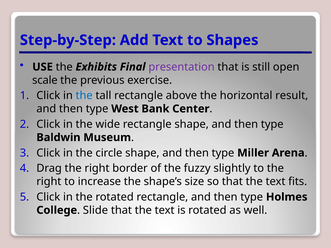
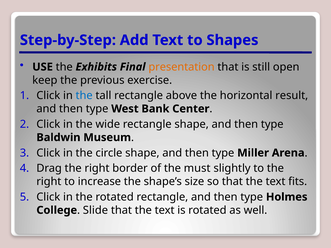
presentation colour: purple -> orange
scale: scale -> keep
fuzzy: fuzzy -> must
